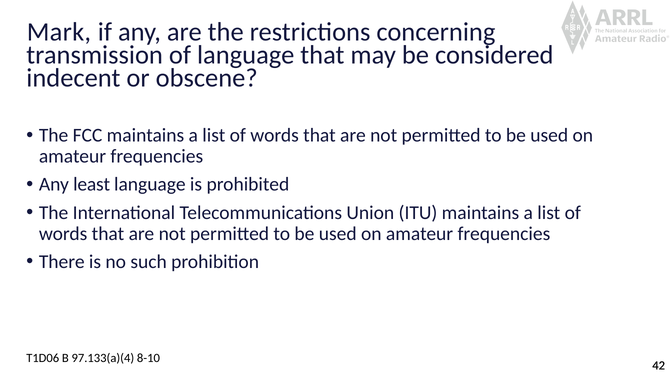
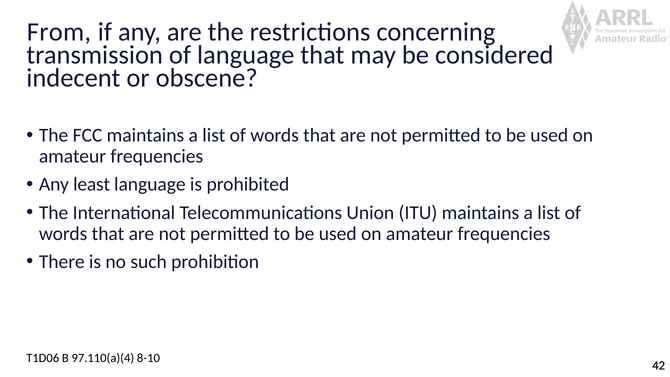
Mark: Mark -> From
97.133(a)(4: 97.133(a)(4 -> 97.110(a)(4
